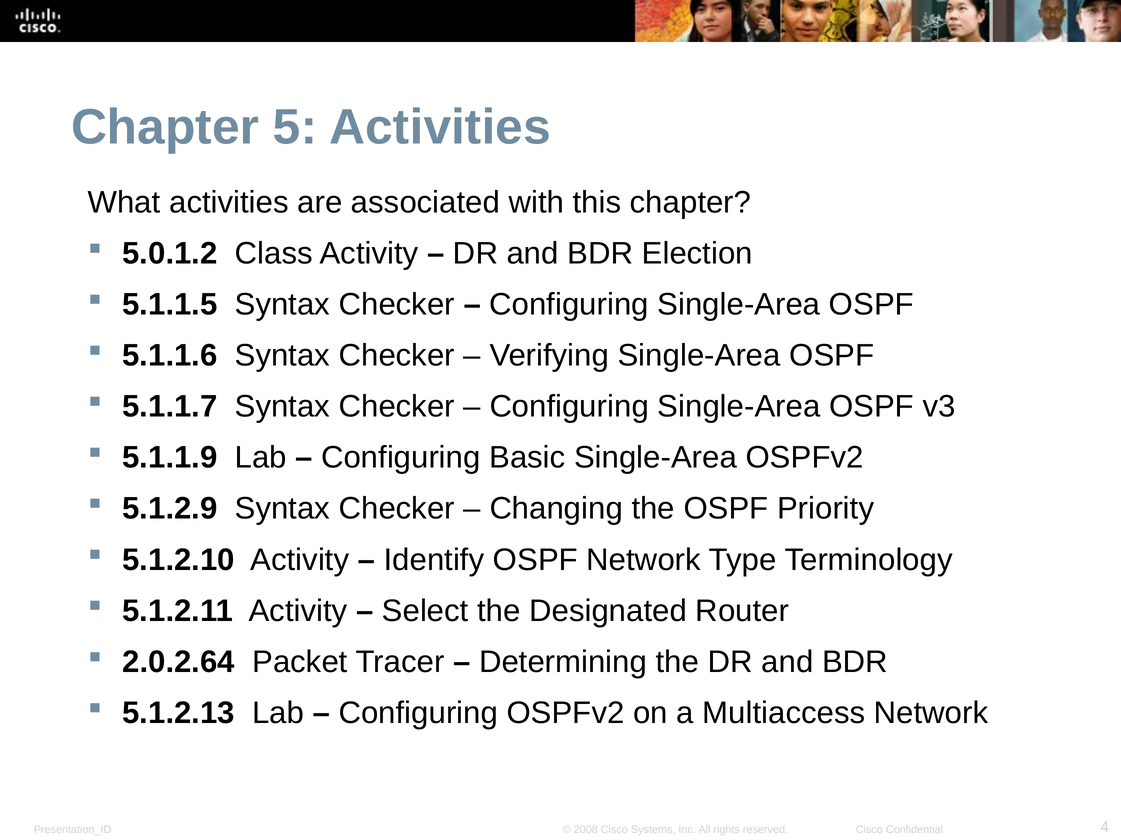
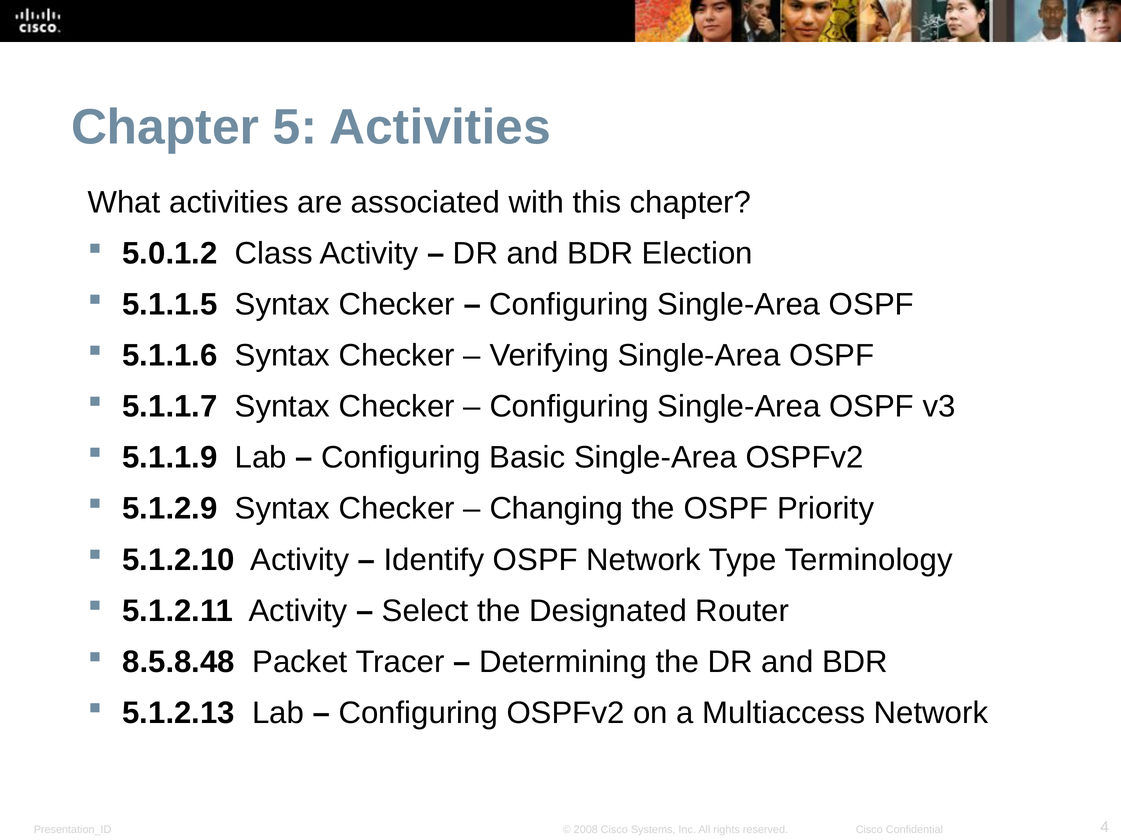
2.0.2.64: 2.0.2.64 -> 8.5.8.48
